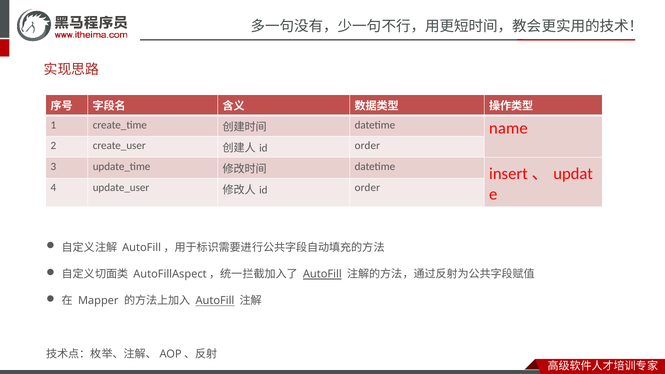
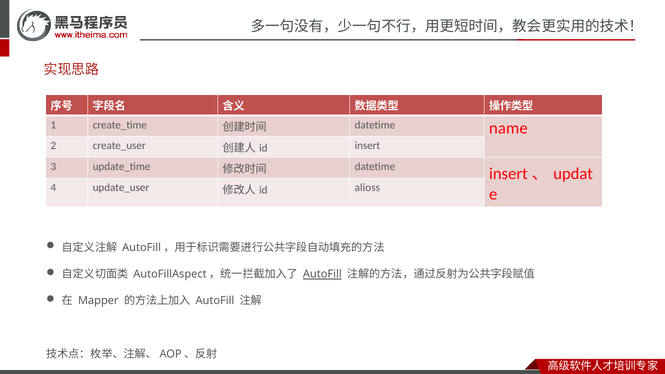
order at (367, 146): order -> insert
order at (367, 188): order -> alioss
AutoFill at (215, 301) underline: present -> none
